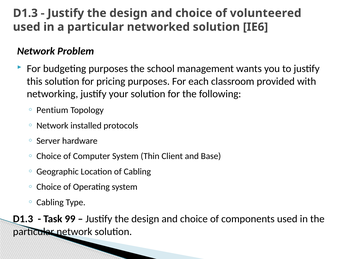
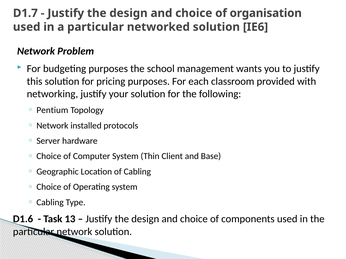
D1.3 at (25, 13): D1.3 -> D1.7
volunteered: volunteered -> organisation
D1.3 at (23, 219): D1.3 -> D1.6
99: 99 -> 13
